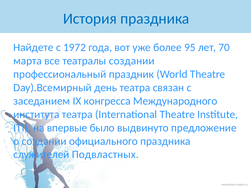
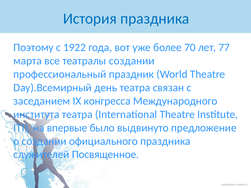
Найдете: Найдете -> Поэтому
1972: 1972 -> 1922
95: 95 -> 70
70: 70 -> 77
Подвластных: Подвластных -> Посвященное
